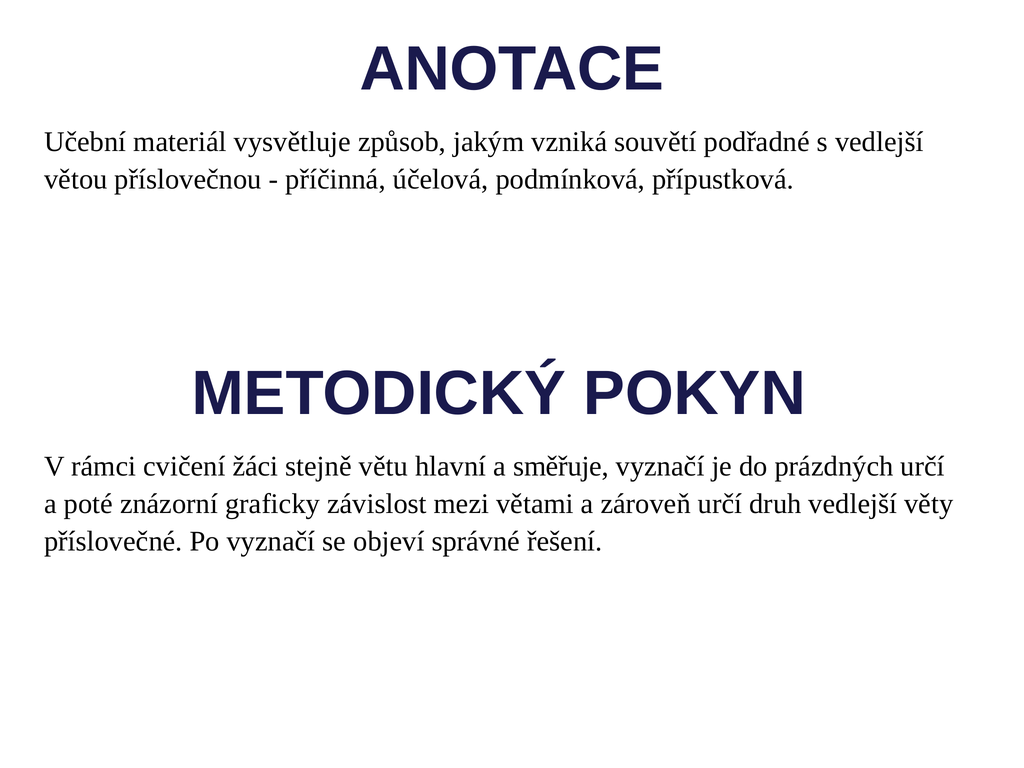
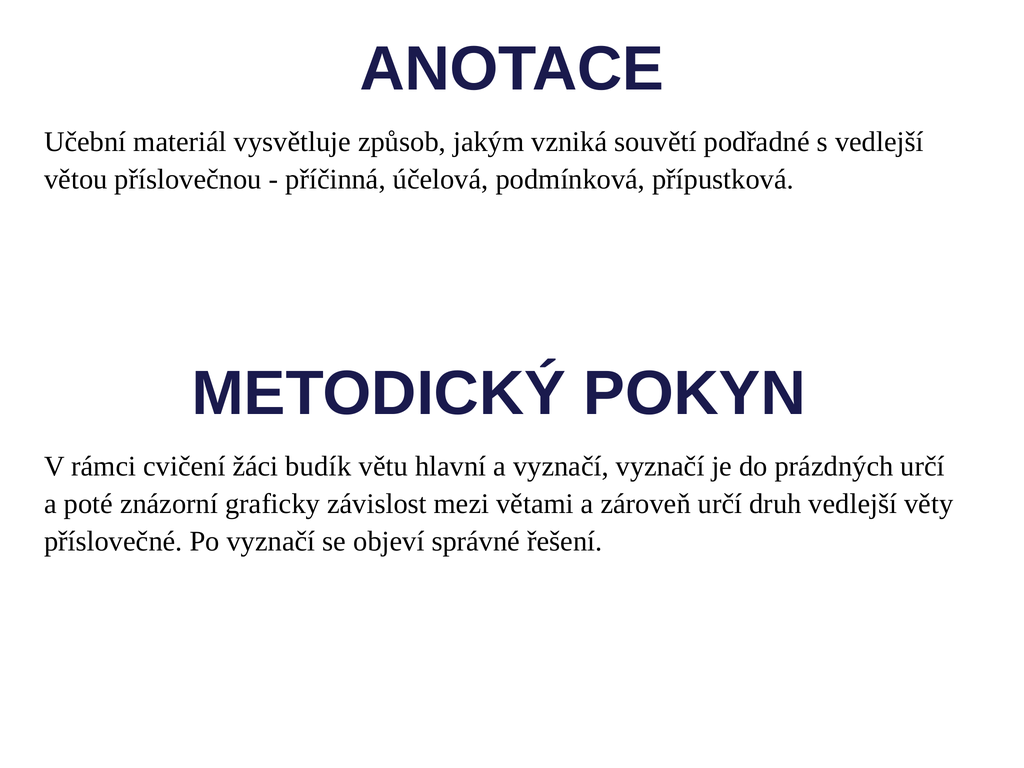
stejně: stejně -> budík
a směřuje: směřuje -> vyznačí
